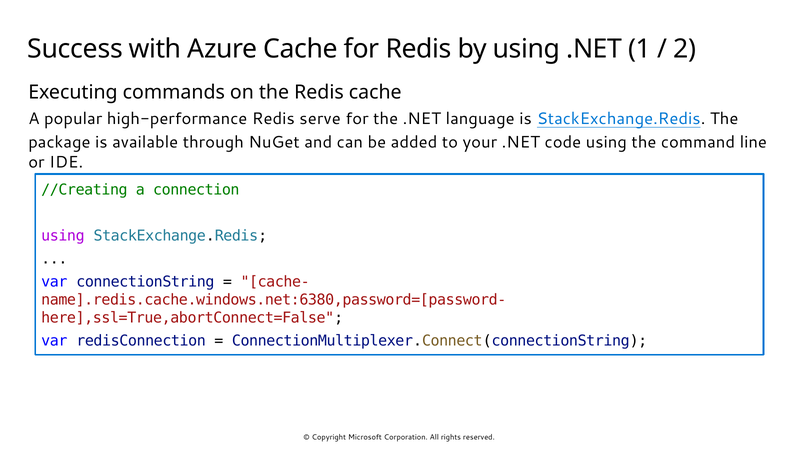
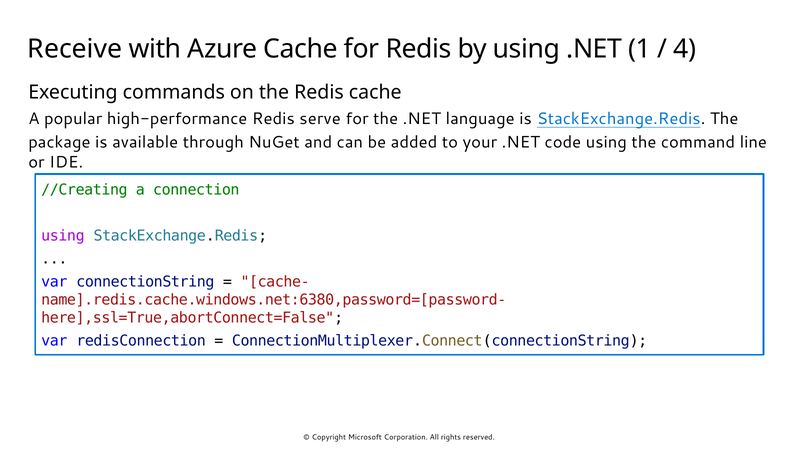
Success: Success -> Receive
2: 2 -> 4
